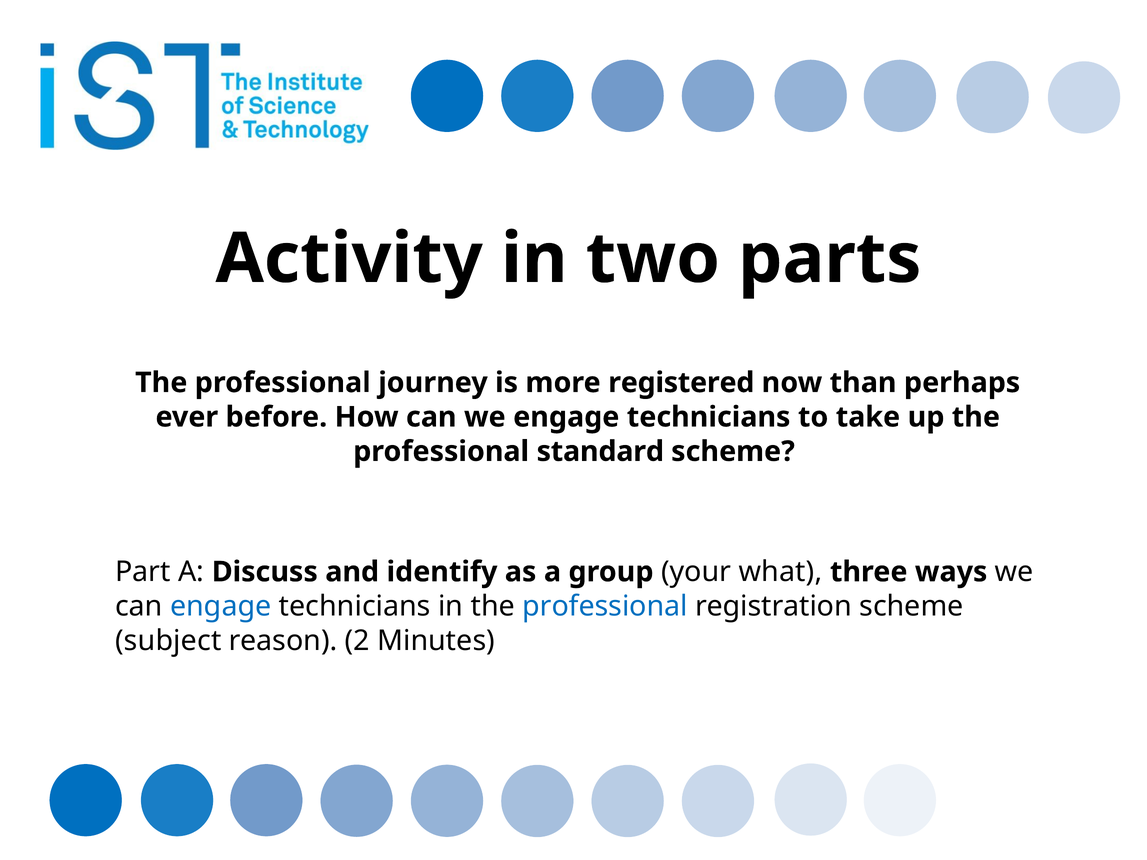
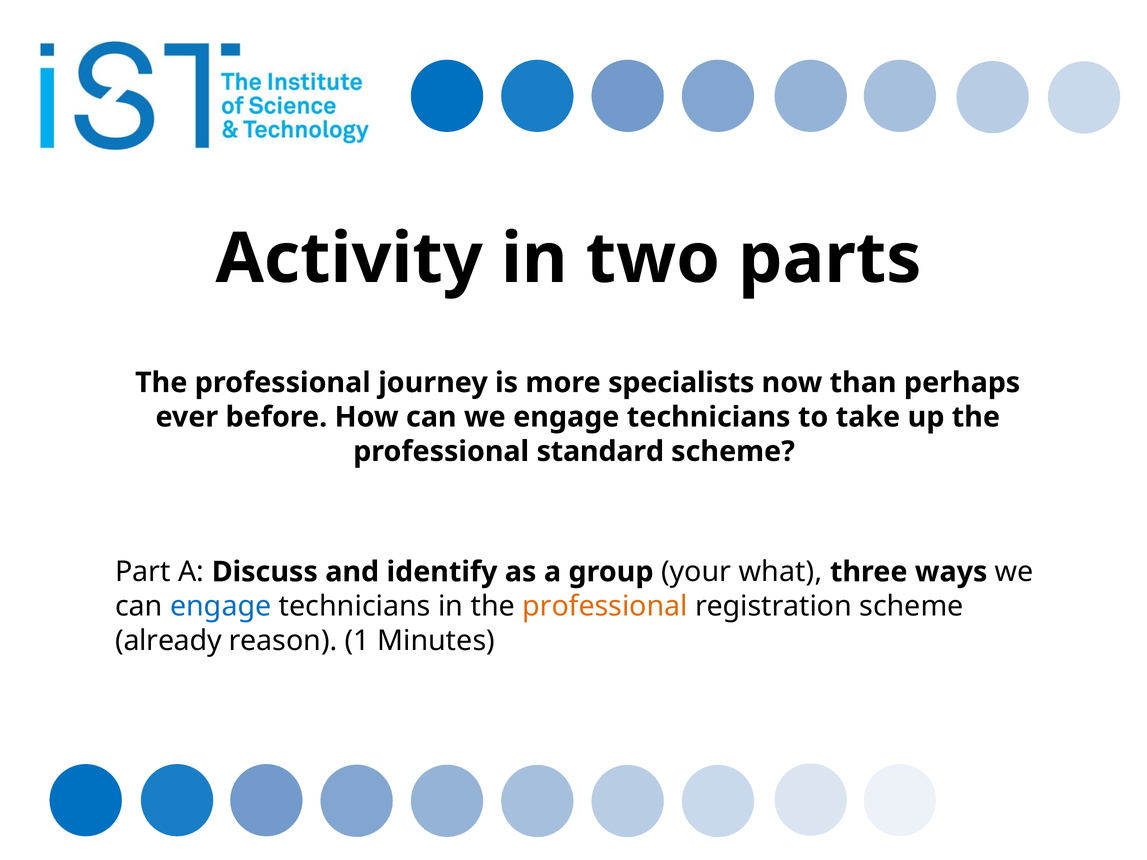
registered: registered -> specialists
professional at (605, 606) colour: blue -> orange
subject: subject -> already
2: 2 -> 1
